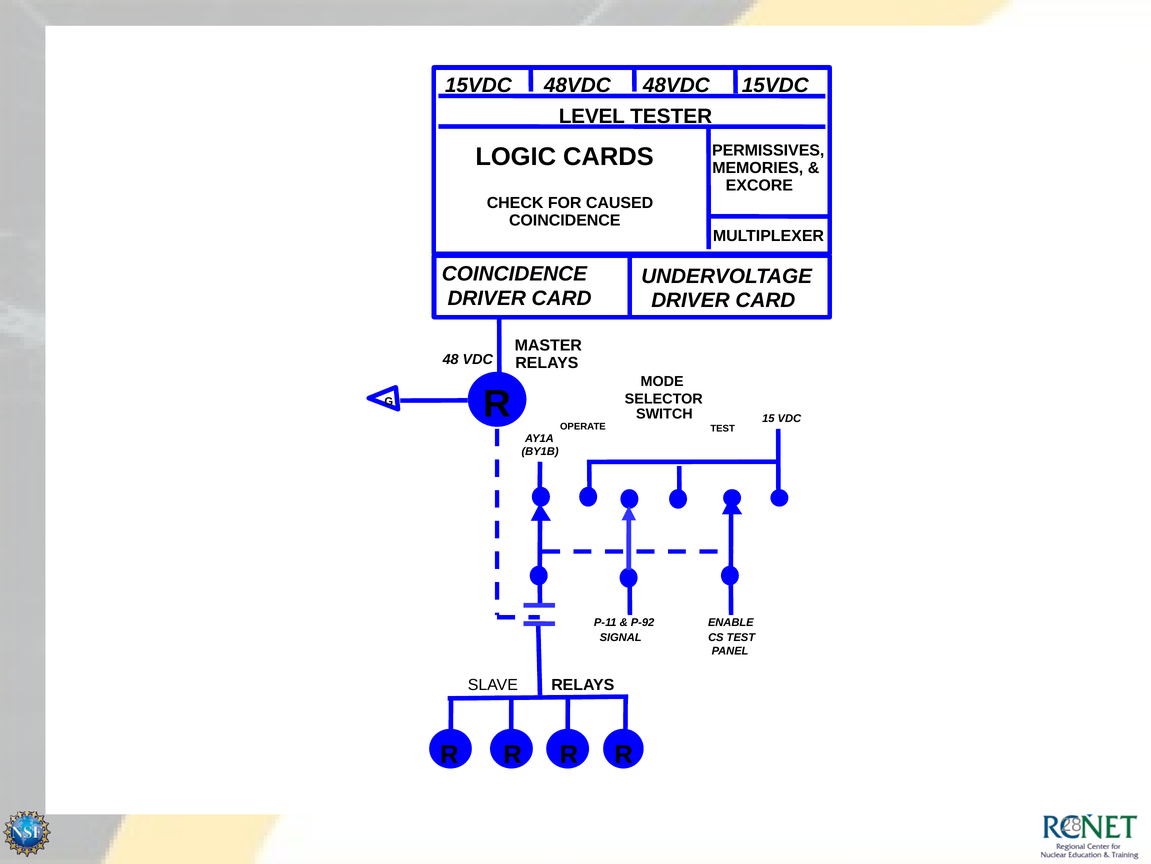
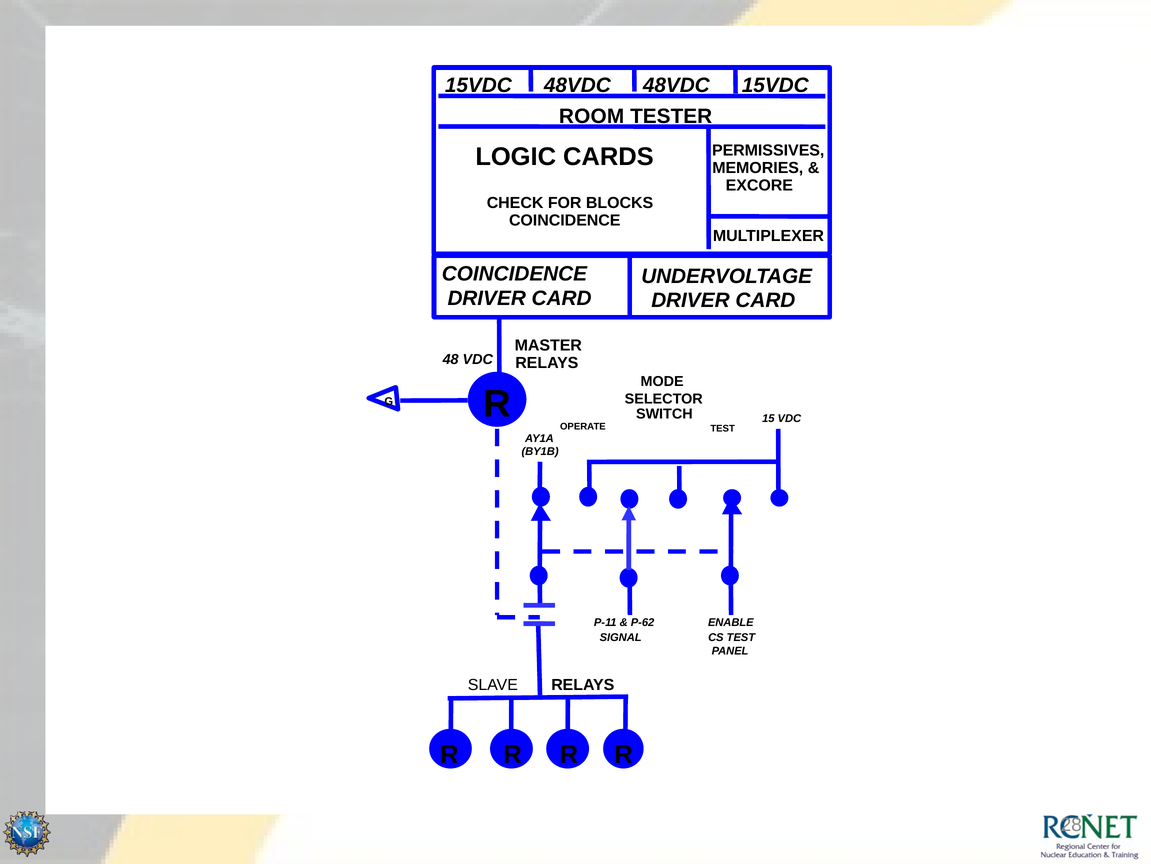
LEVEL: LEVEL -> ROOM
CAUSED: CAUSED -> BLOCKS
P-92: P-92 -> P-62
